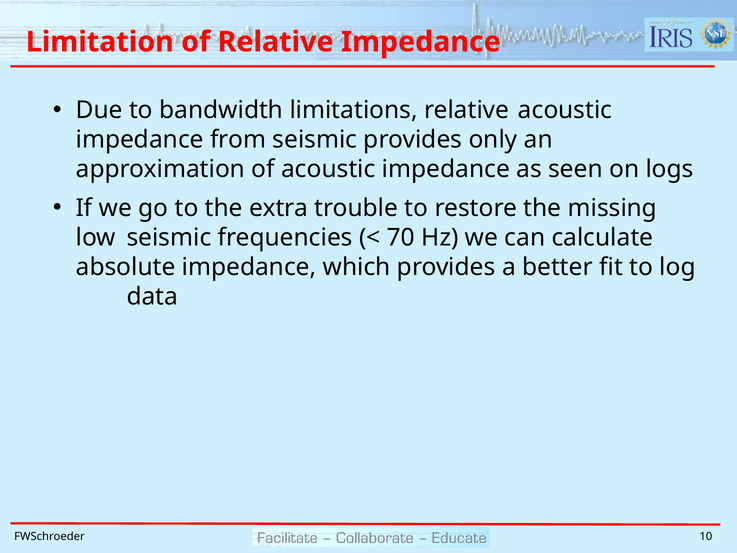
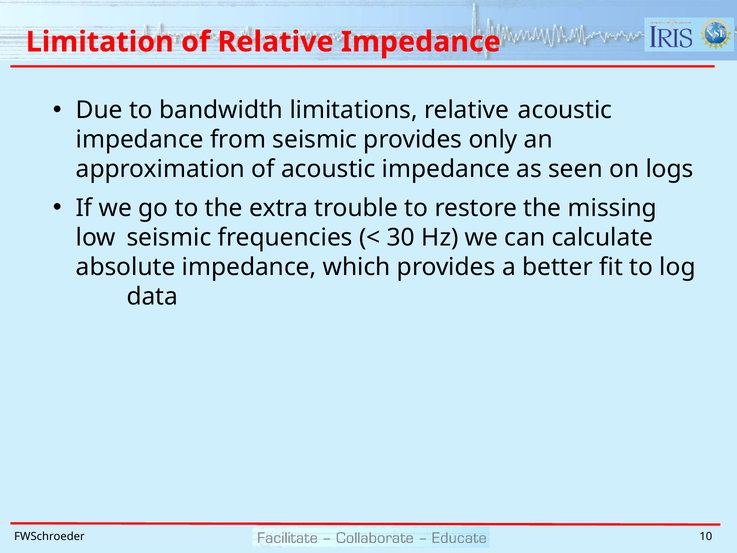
70: 70 -> 30
